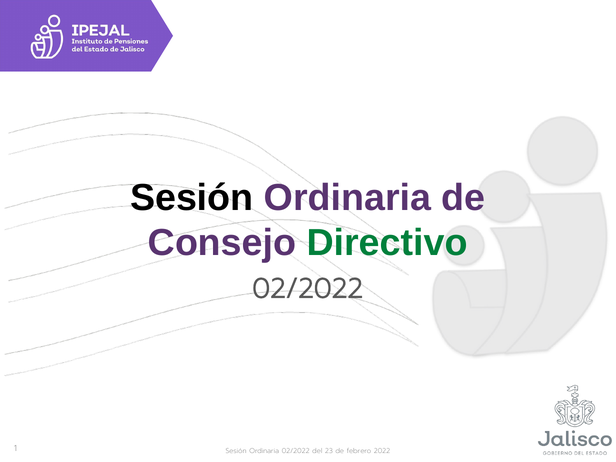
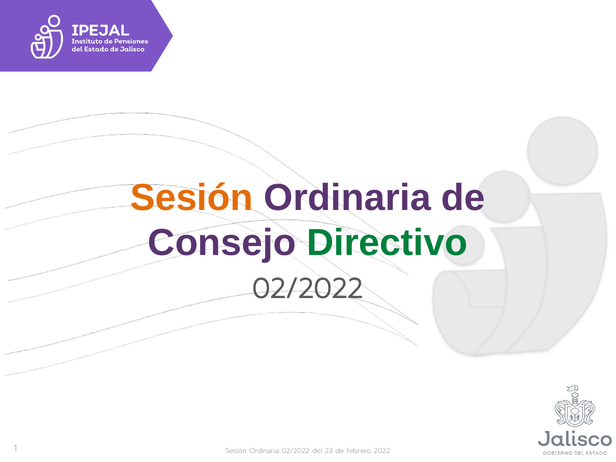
Sesión at (192, 198) colour: black -> orange
